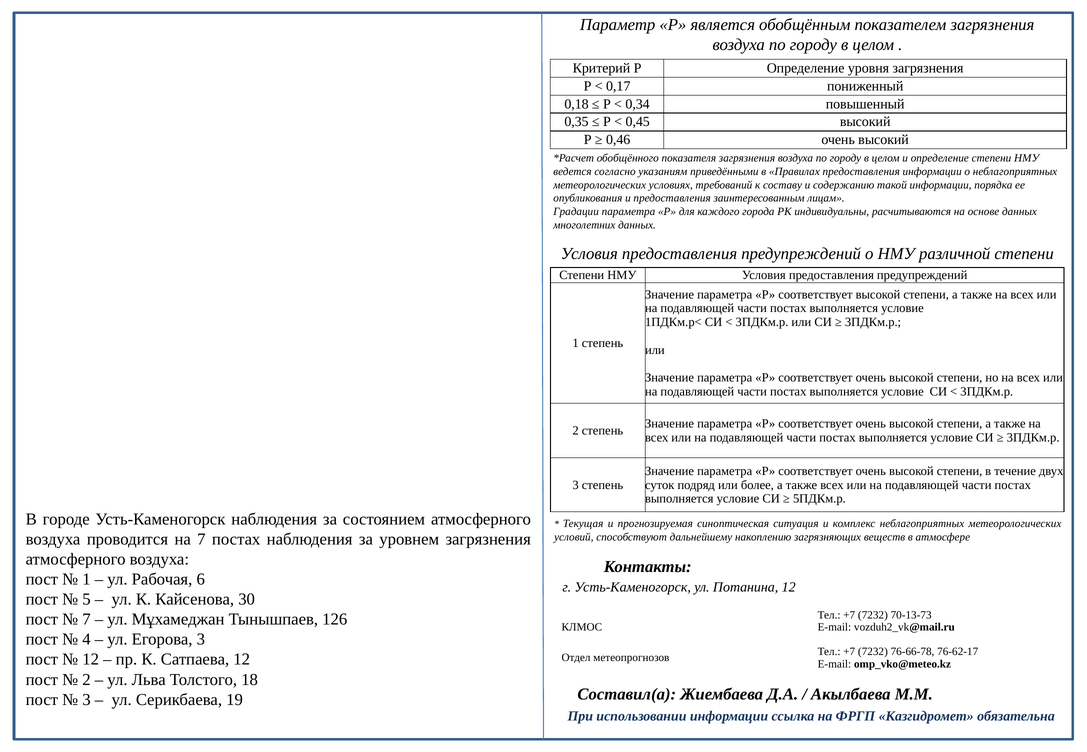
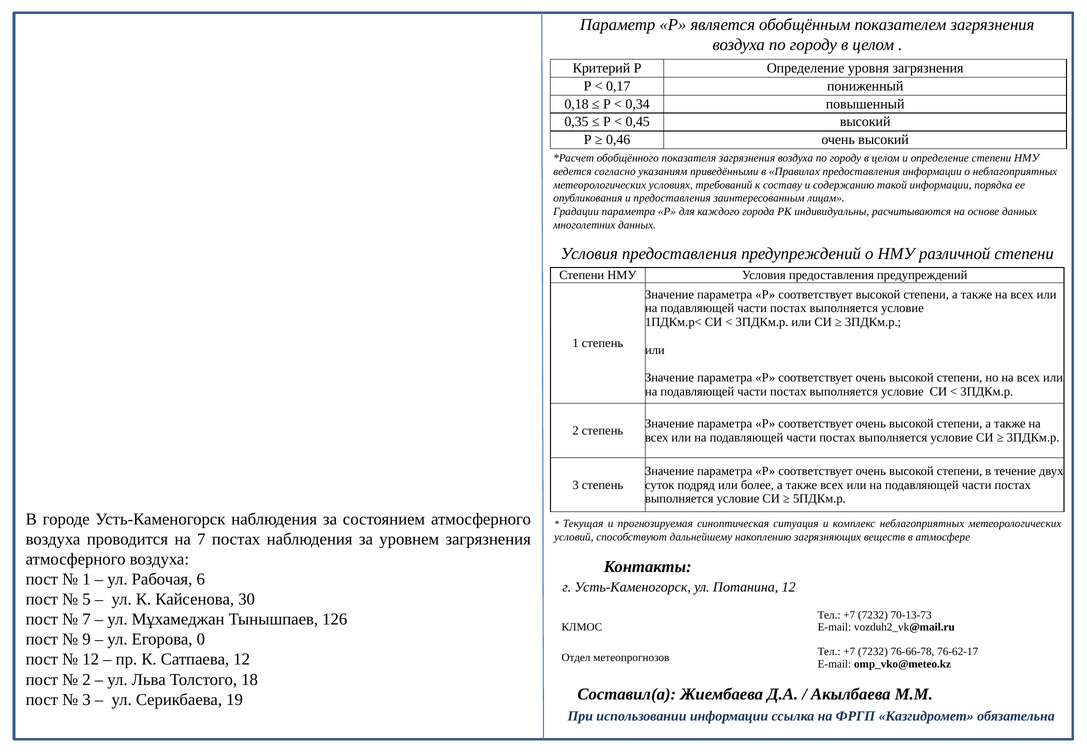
4: 4 -> 9
Егорова 3: 3 -> 0
